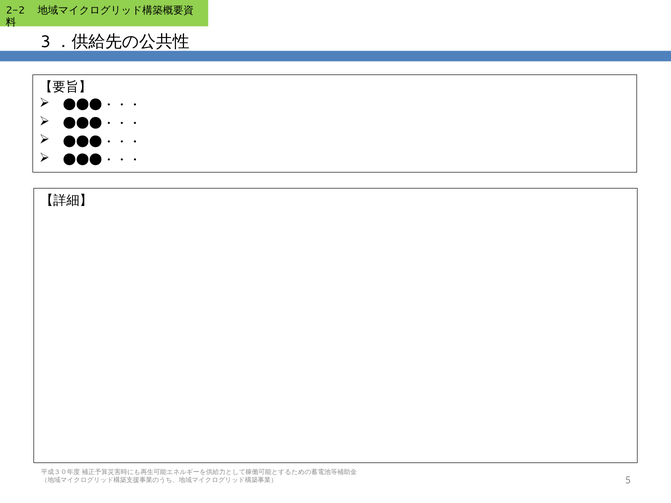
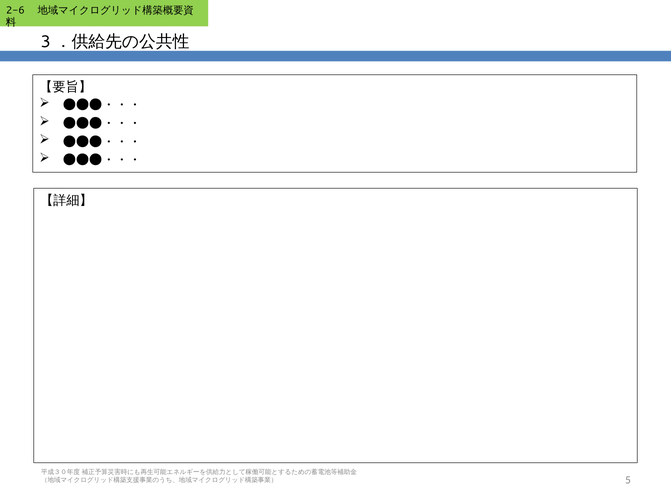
2-2: 2-2 -> 2-6
